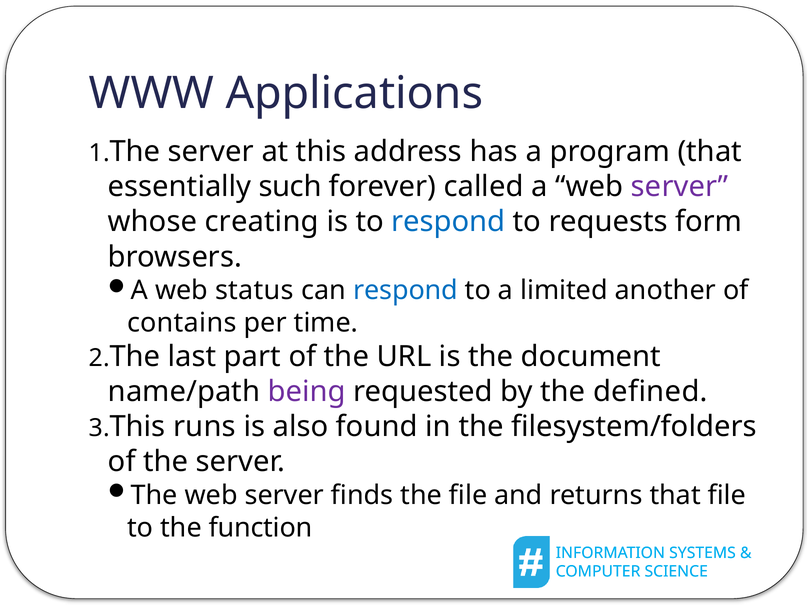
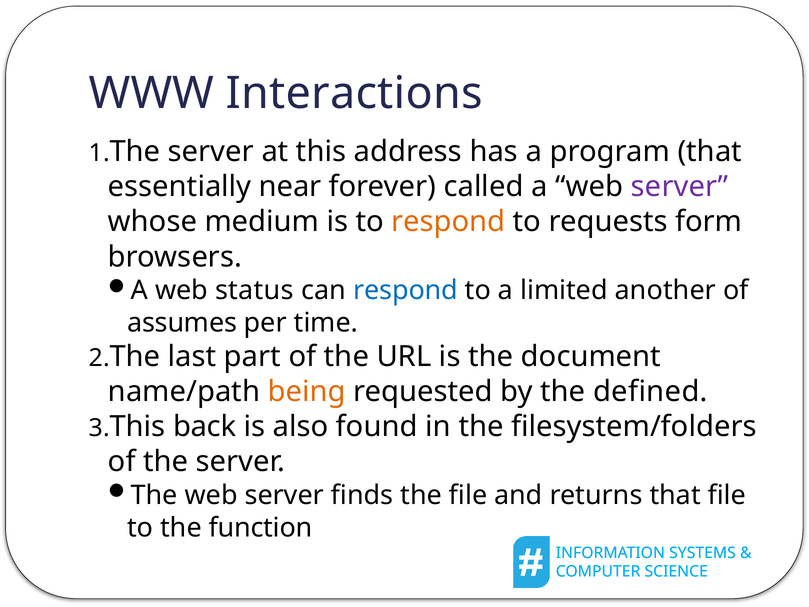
Applications: Applications -> Interactions
such: such -> near
creating: creating -> medium
respond at (448, 222) colour: blue -> orange
contains: contains -> assumes
being colour: purple -> orange
runs: runs -> back
